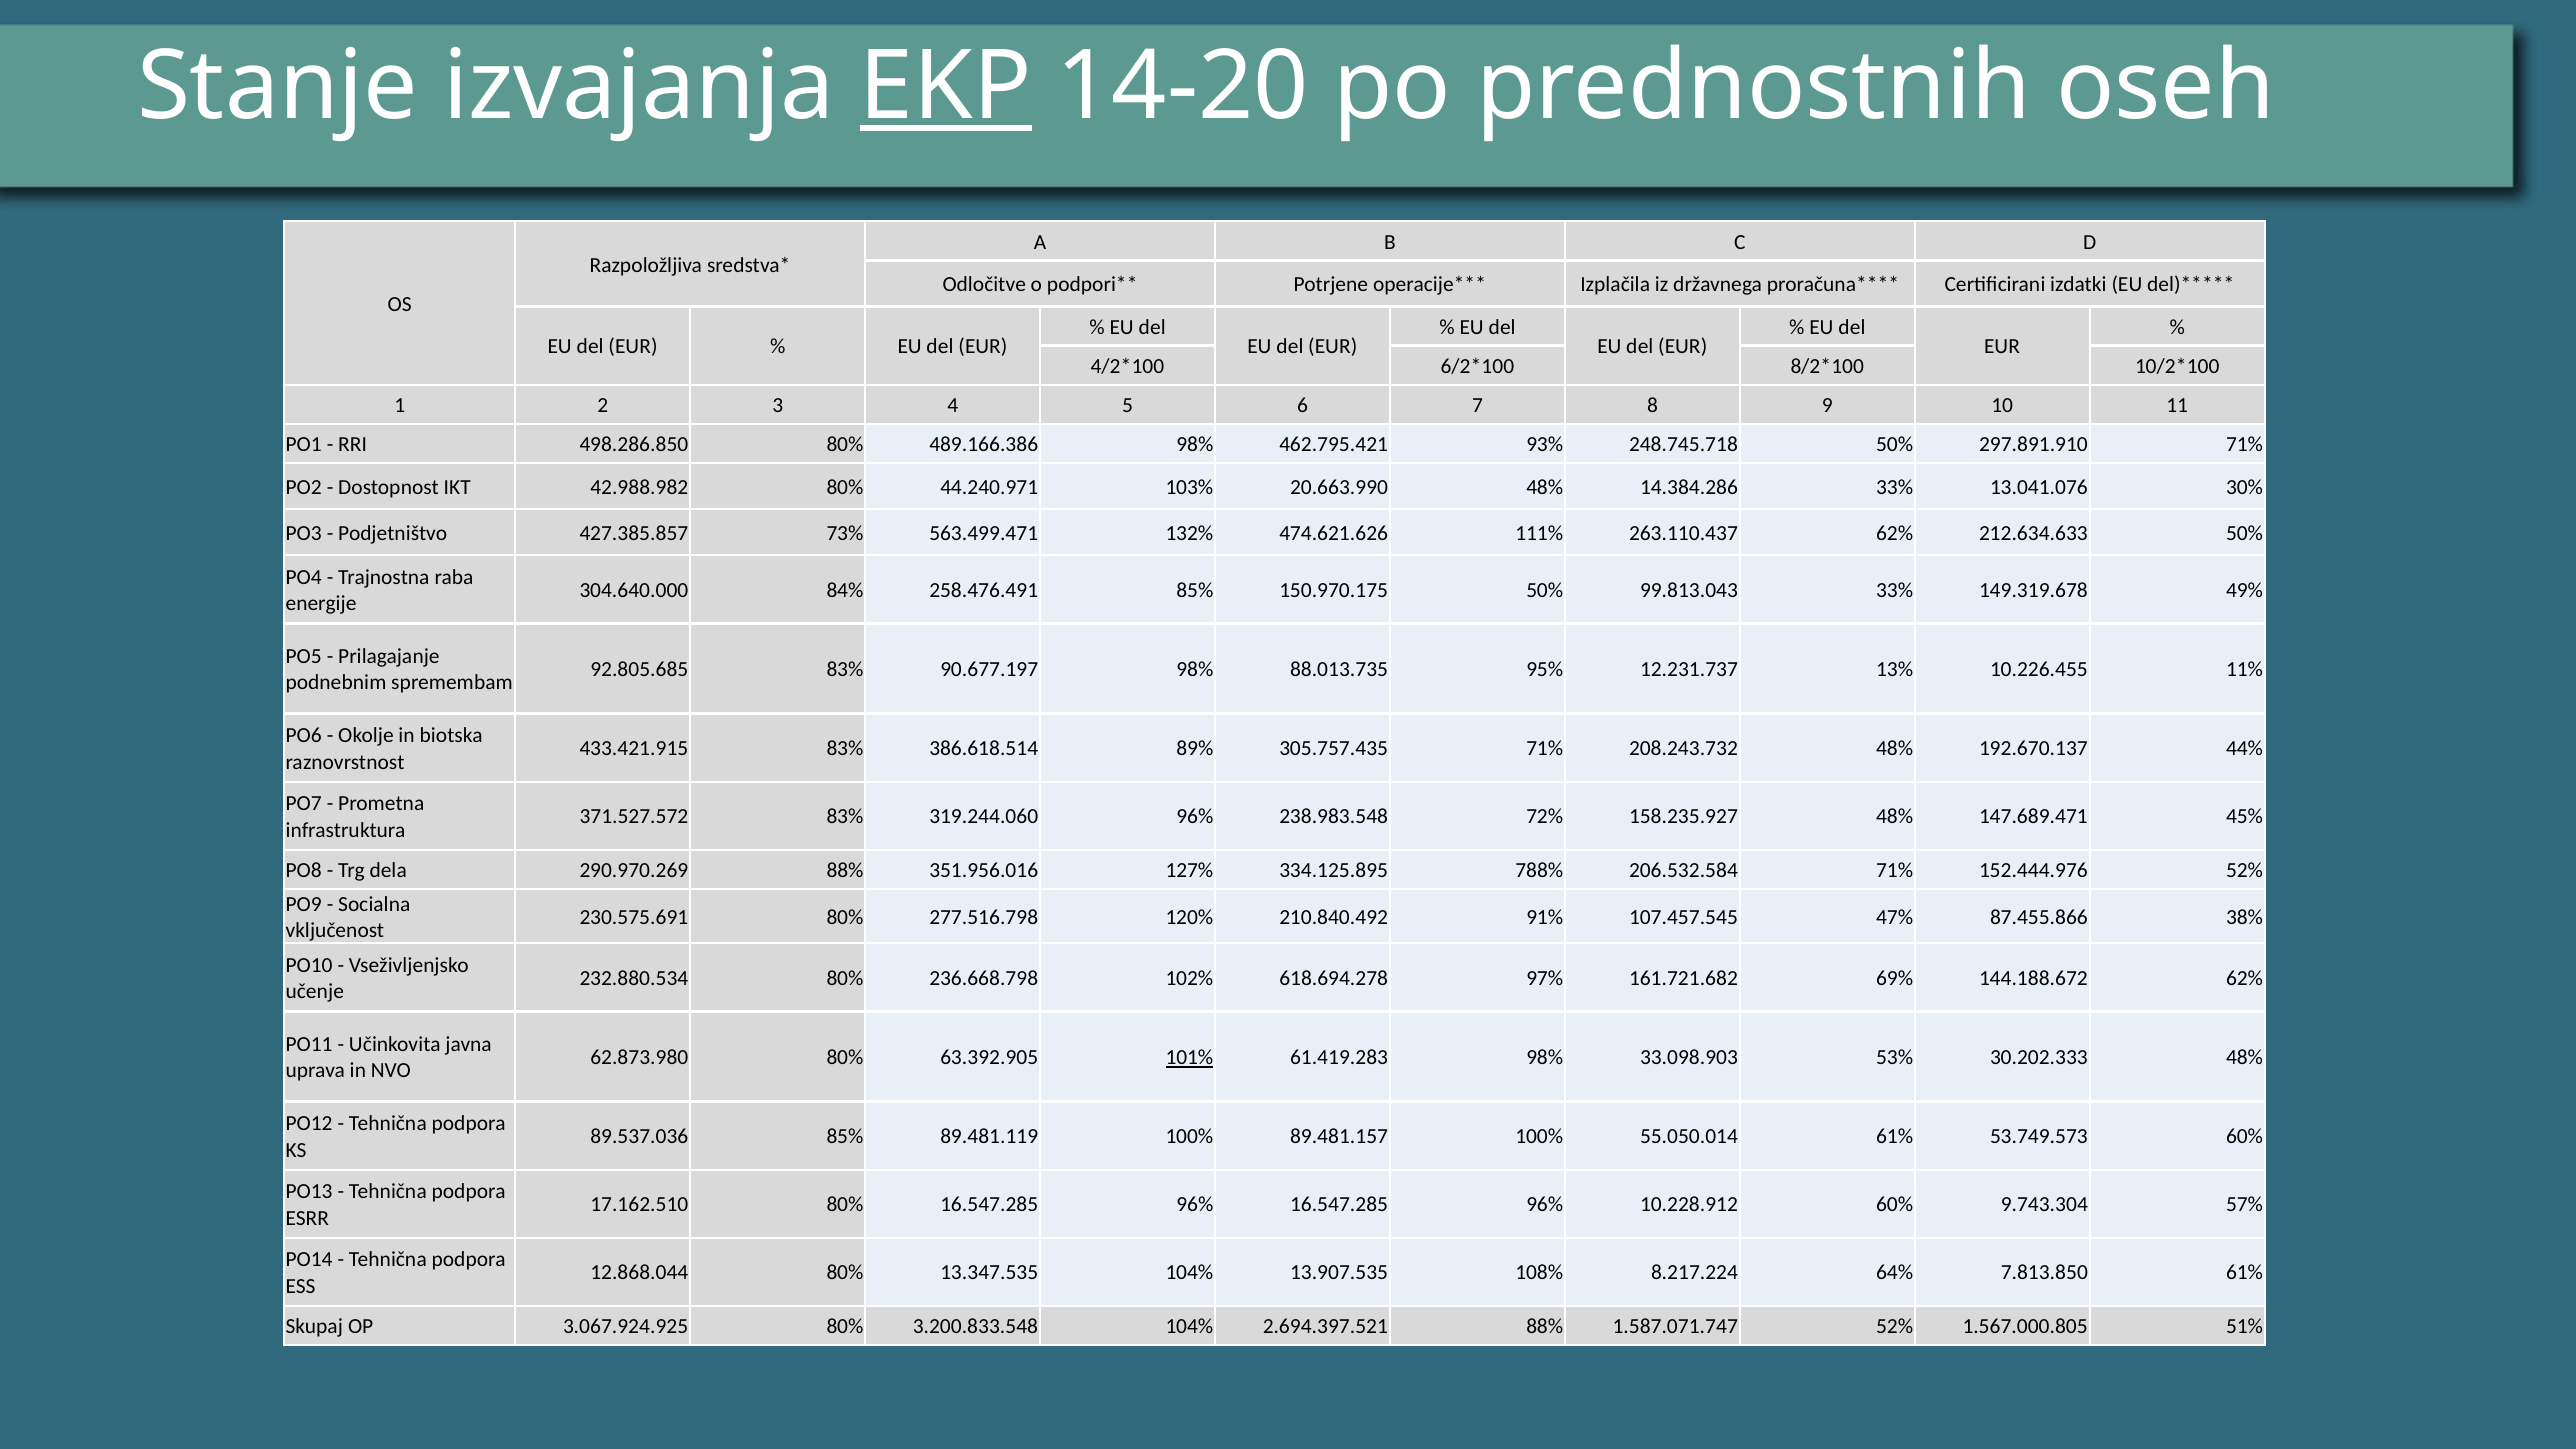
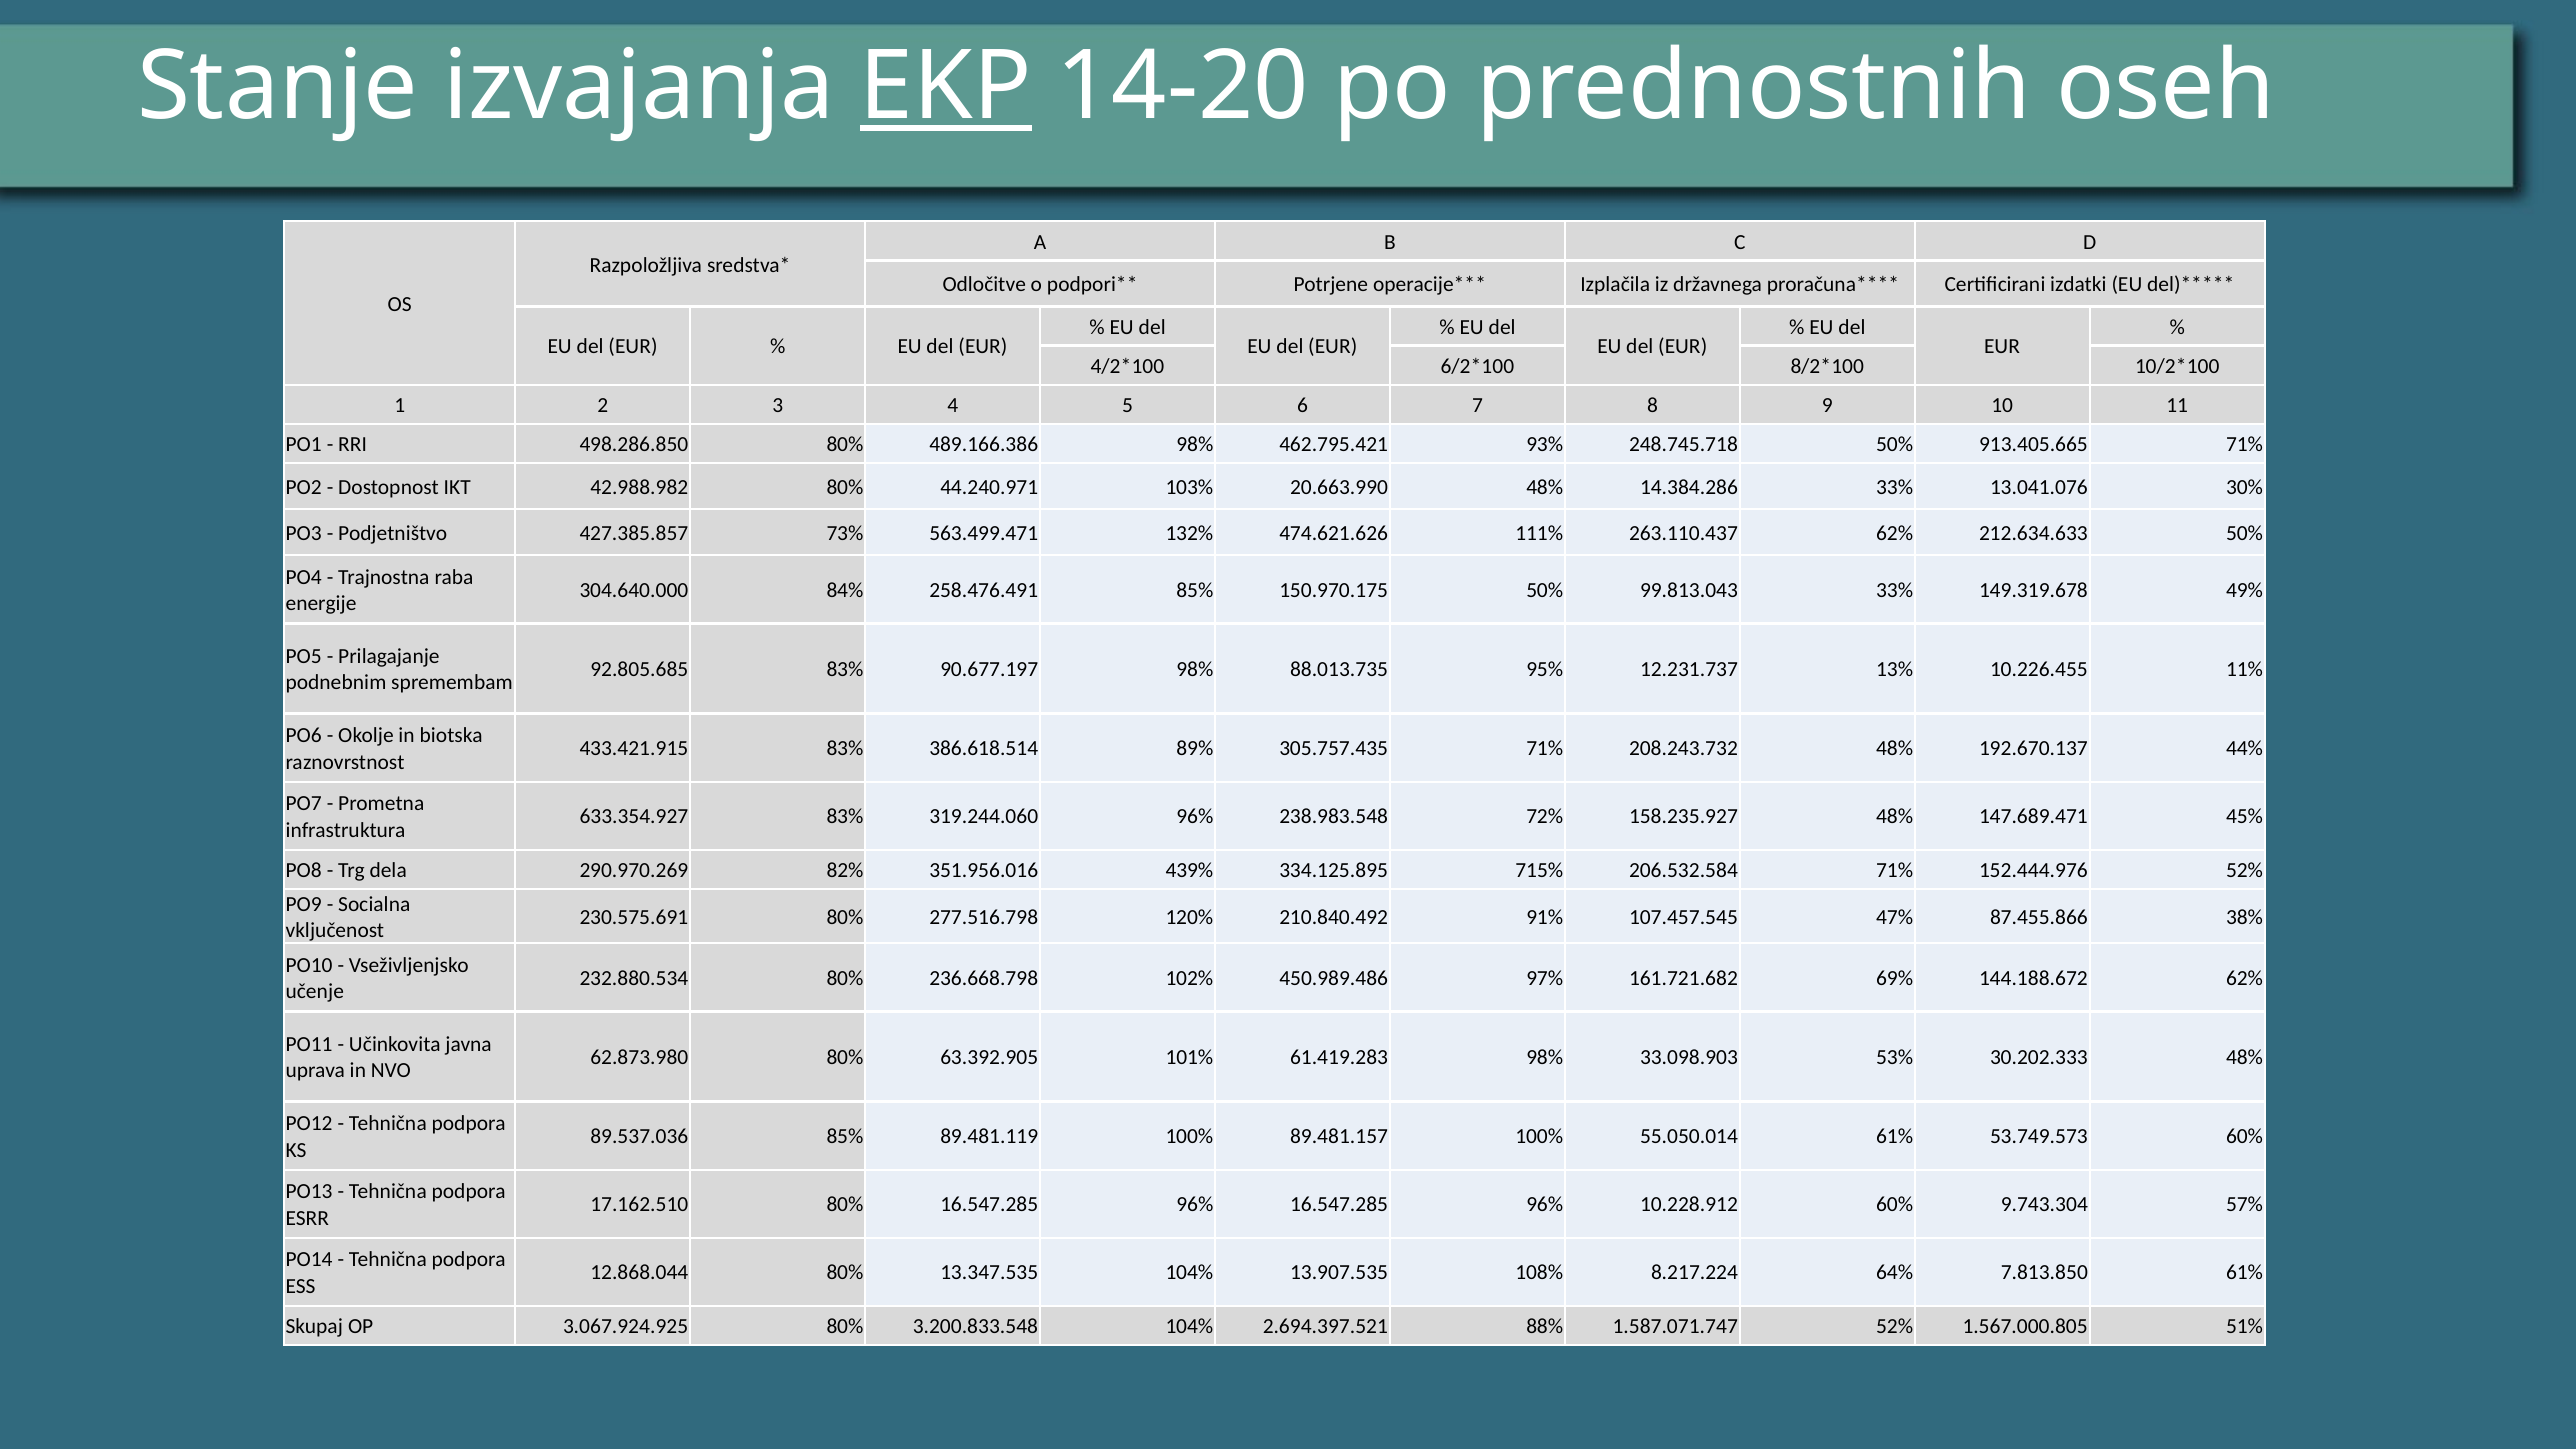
297.891.910: 297.891.910 -> 913.405.665
371.527.572: 371.527.572 -> 633.354.927
290.970.269 88%: 88% -> 82%
127%: 127% -> 439%
788%: 788% -> 715%
618.694.278: 618.694.278 -> 450.989.486
101% underline: present -> none
